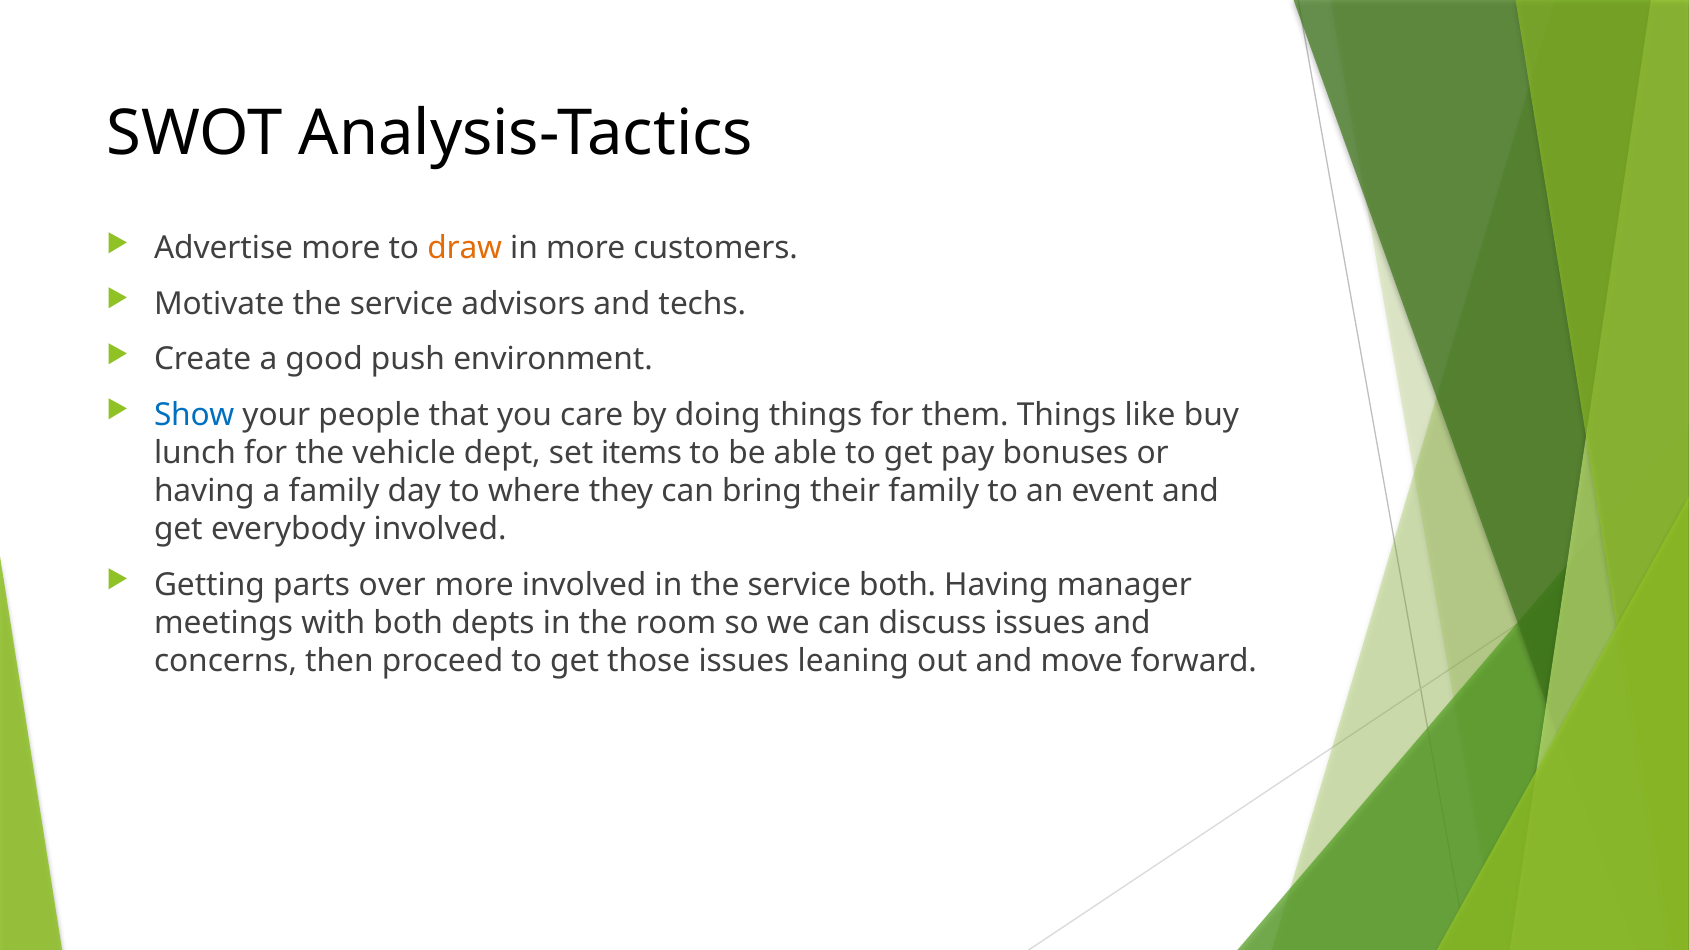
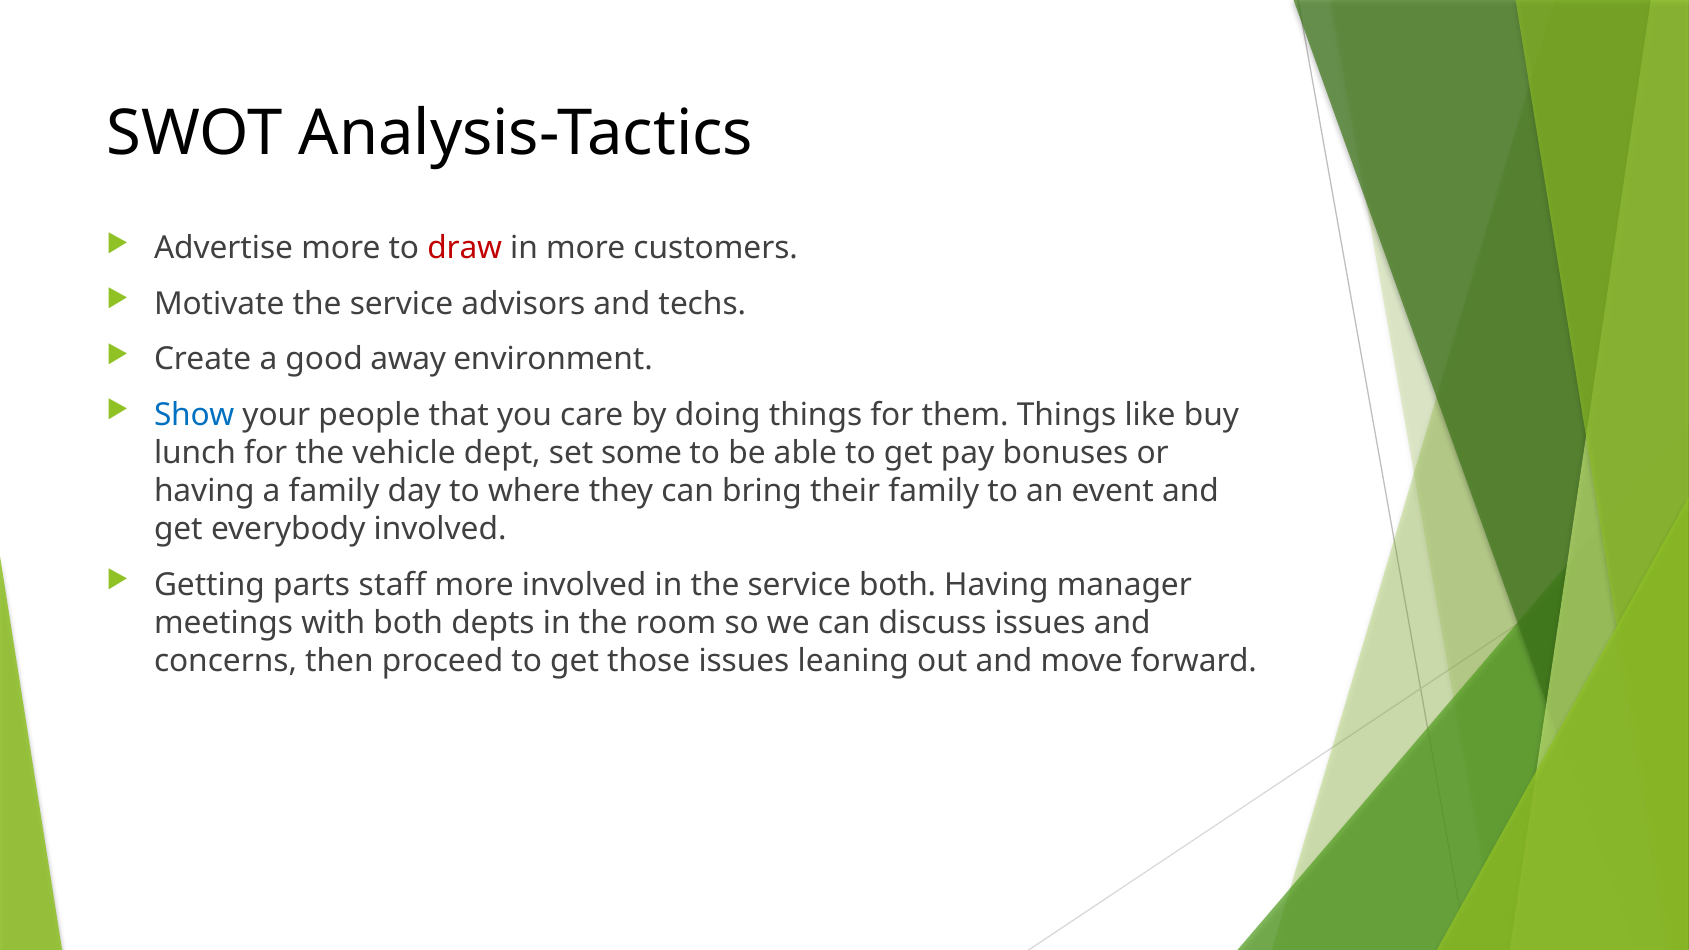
draw colour: orange -> red
push: push -> away
items: items -> some
over: over -> staff
